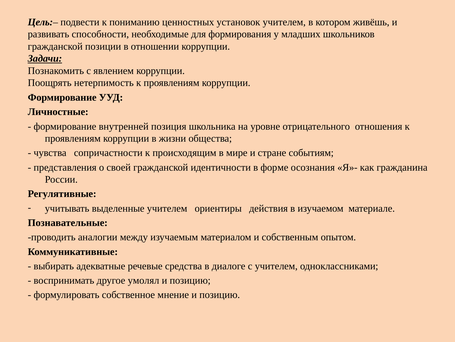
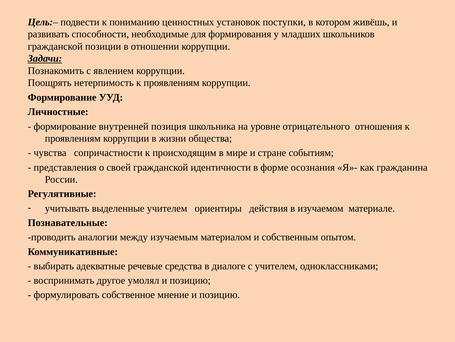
установок учителем: учителем -> поступки
